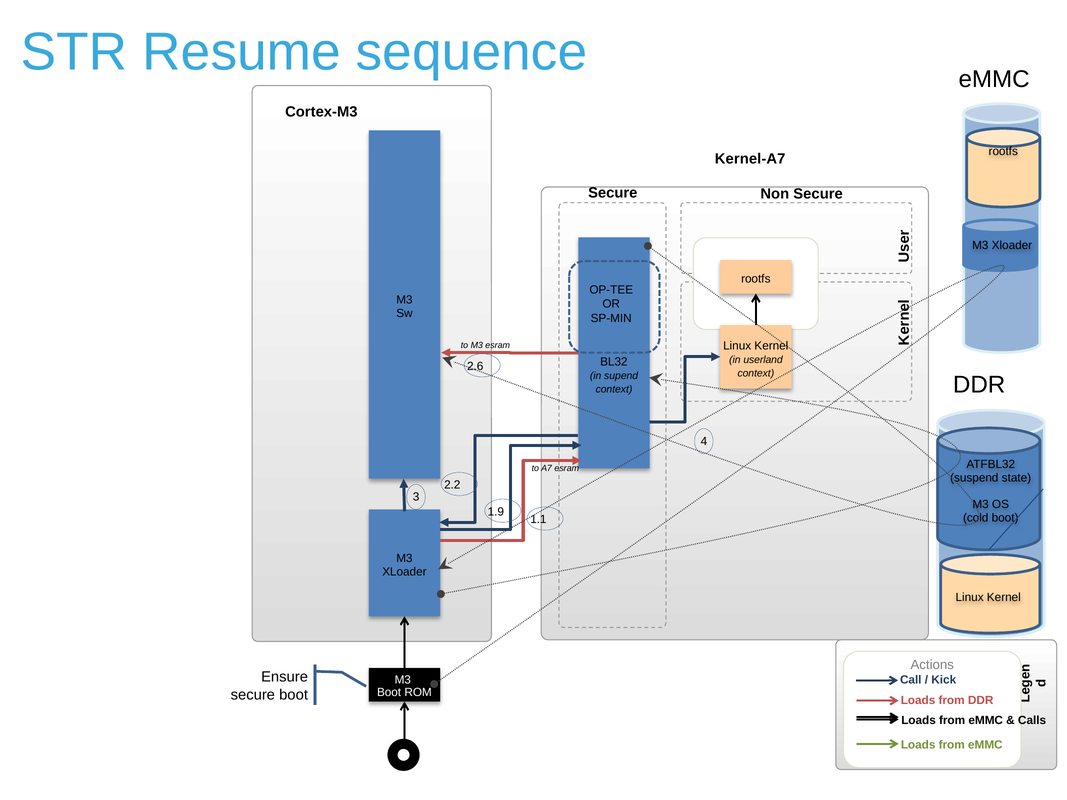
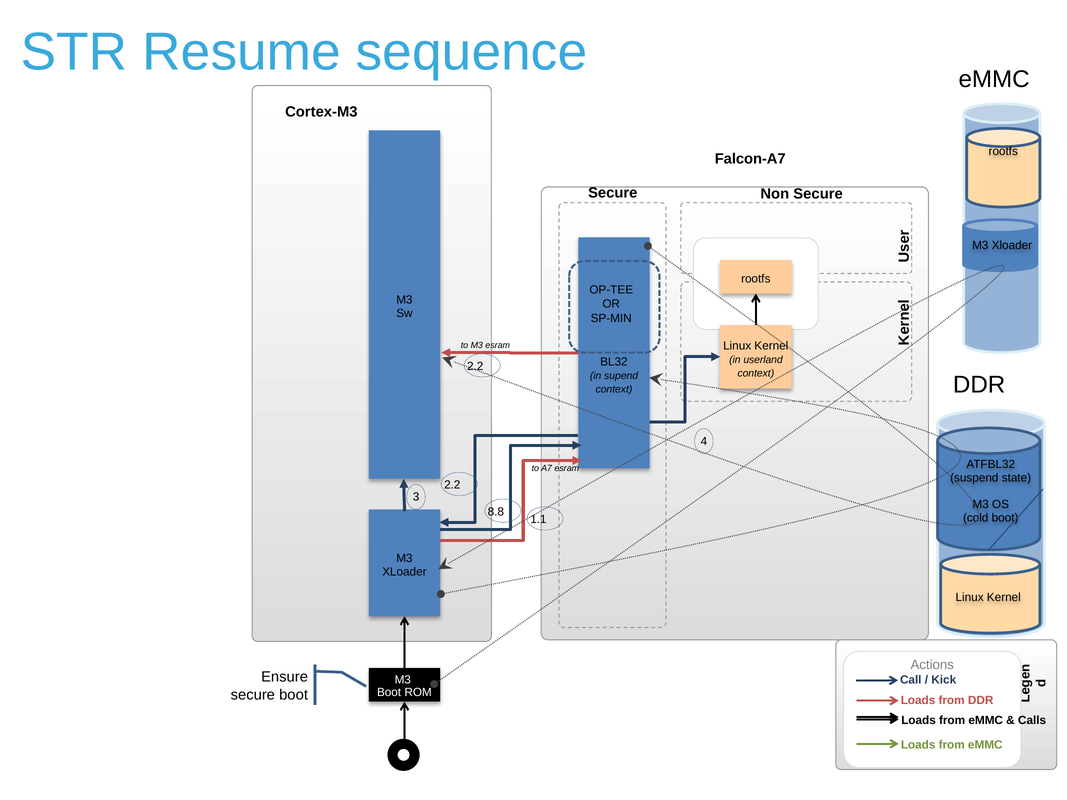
Kernel-A7: Kernel-A7 -> Falcon-A7
2.6 at (475, 366): 2.6 -> 2.2
1.9: 1.9 -> 8.8
